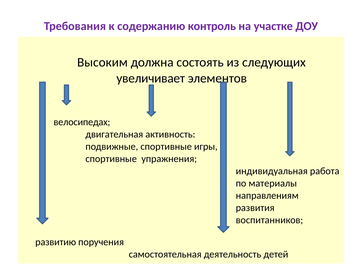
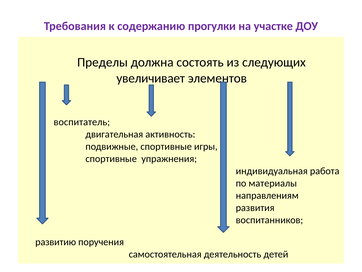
контроль: контроль -> прогулки
Высоким: Высоким -> Пределы
велосипедах: велосипедах -> воспитатель
